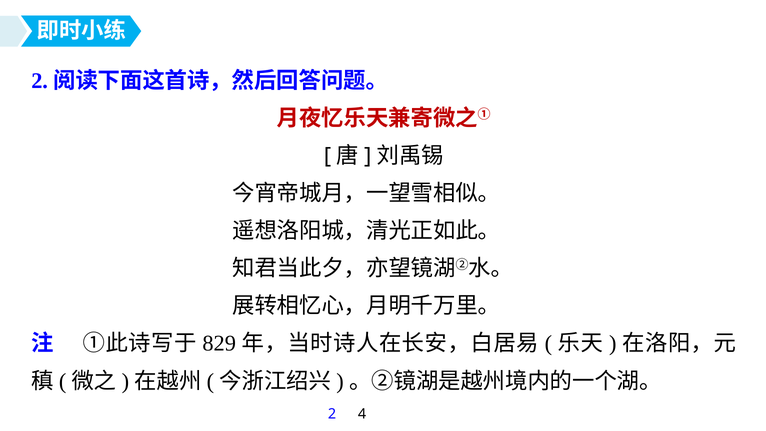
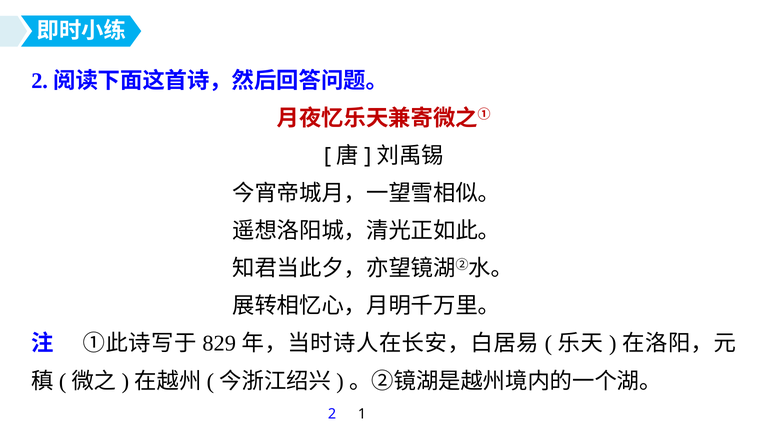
4: 4 -> 1
